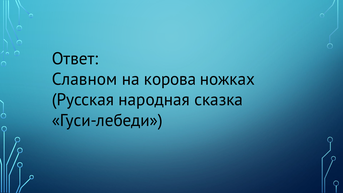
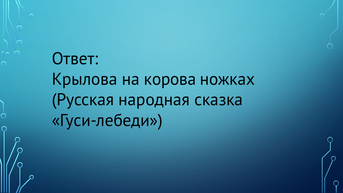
Славном: Славном -> Крылова
